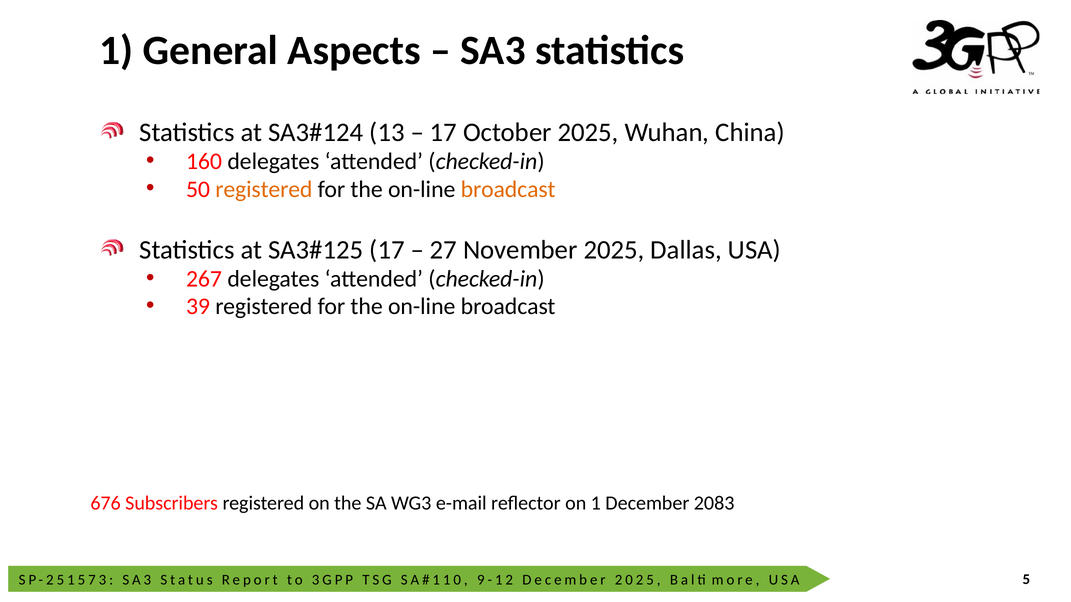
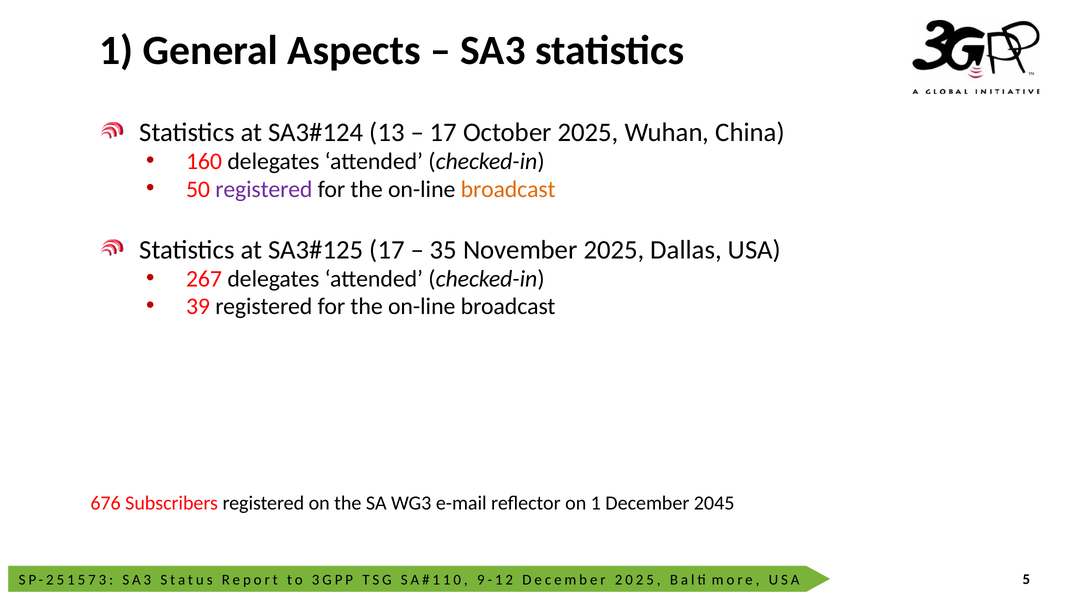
registered at (264, 189) colour: orange -> purple
27: 27 -> 35
2083: 2083 -> 2045
